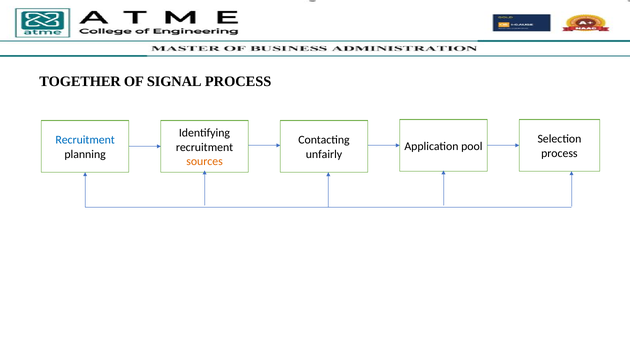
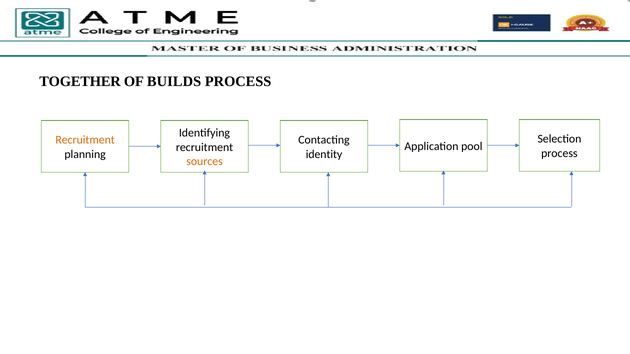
SIGNAL: SIGNAL -> BUILDS
Recruitment at (85, 140) colour: blue -> orange
unfairly: unfairly -> identity
